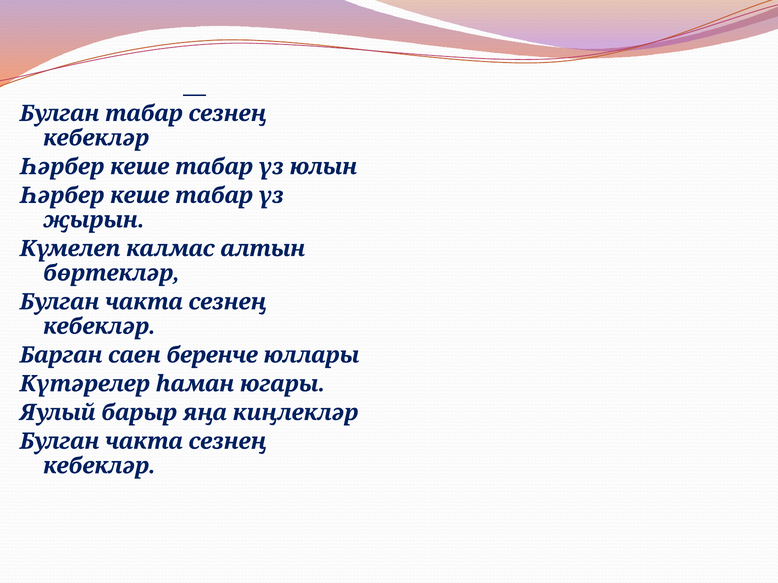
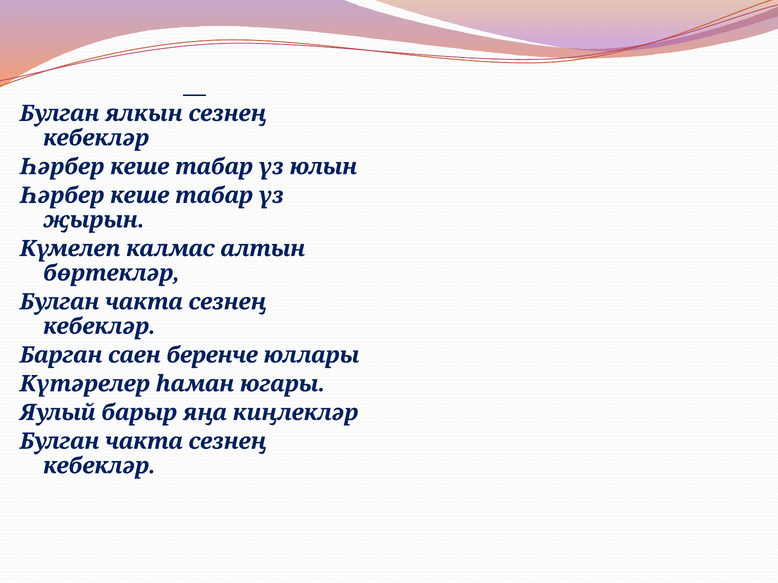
Булган табар: табар -> ялкын
